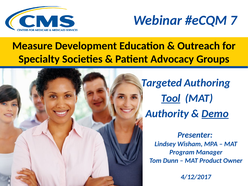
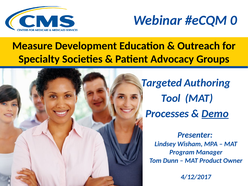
7: 7 -> 0
Tool underline: present -> none
Authority: Authority -> Processes
